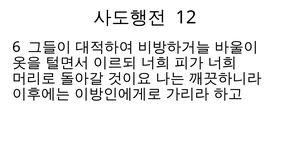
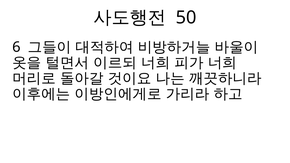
12: 12 -> 50
